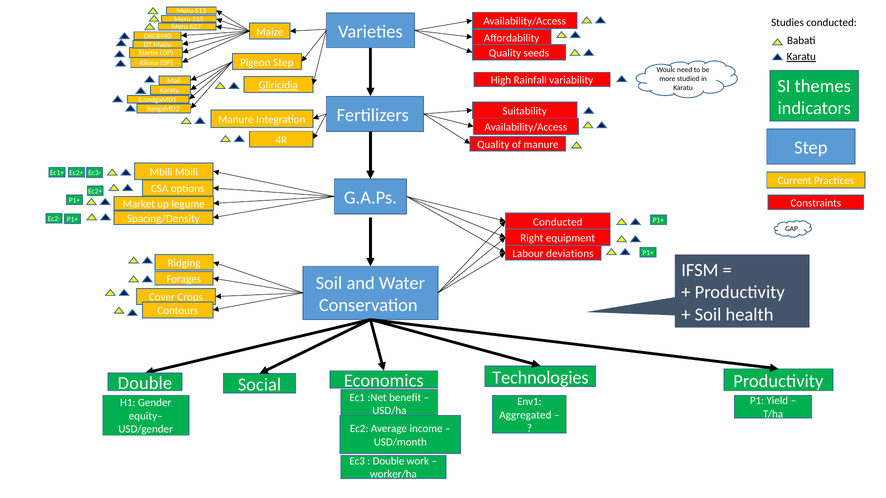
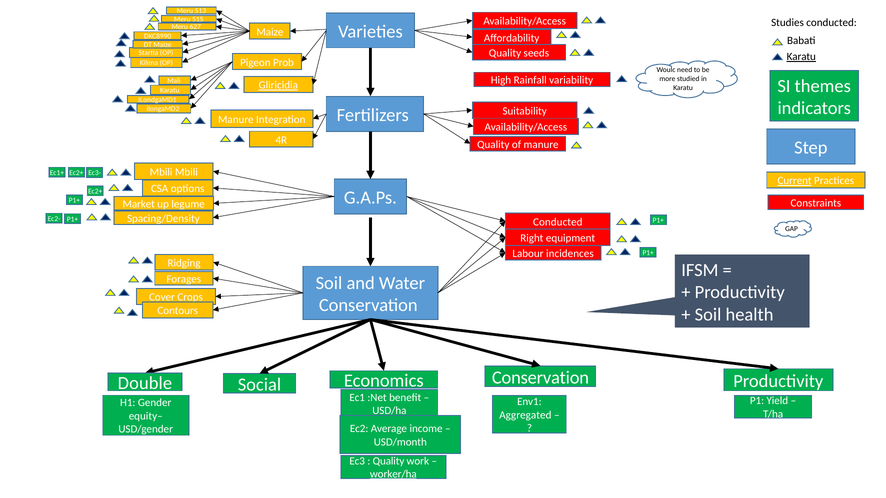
Pigeon Step: Step -> Prob
Current underline: none -> present
deviations: deviations -> incidences
Technologies at (540, 378): Technologies -> Conservation
Double at (389, 461): Double -> Quality
worker/ha underline: none -> present
